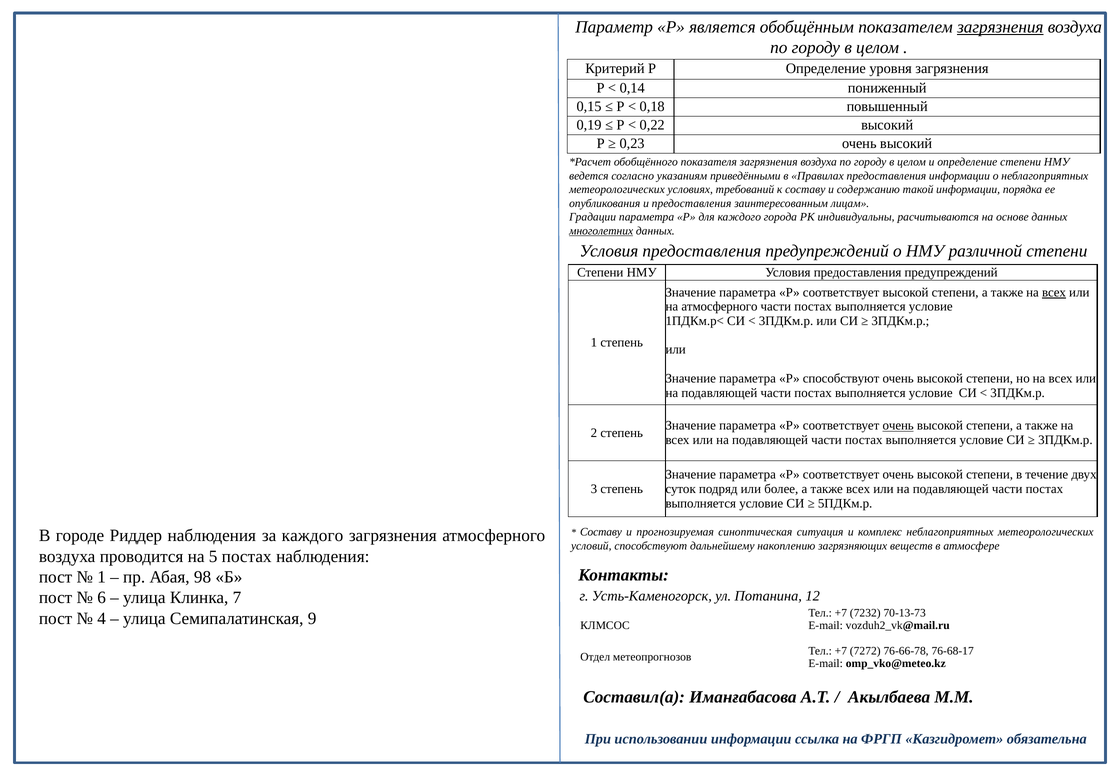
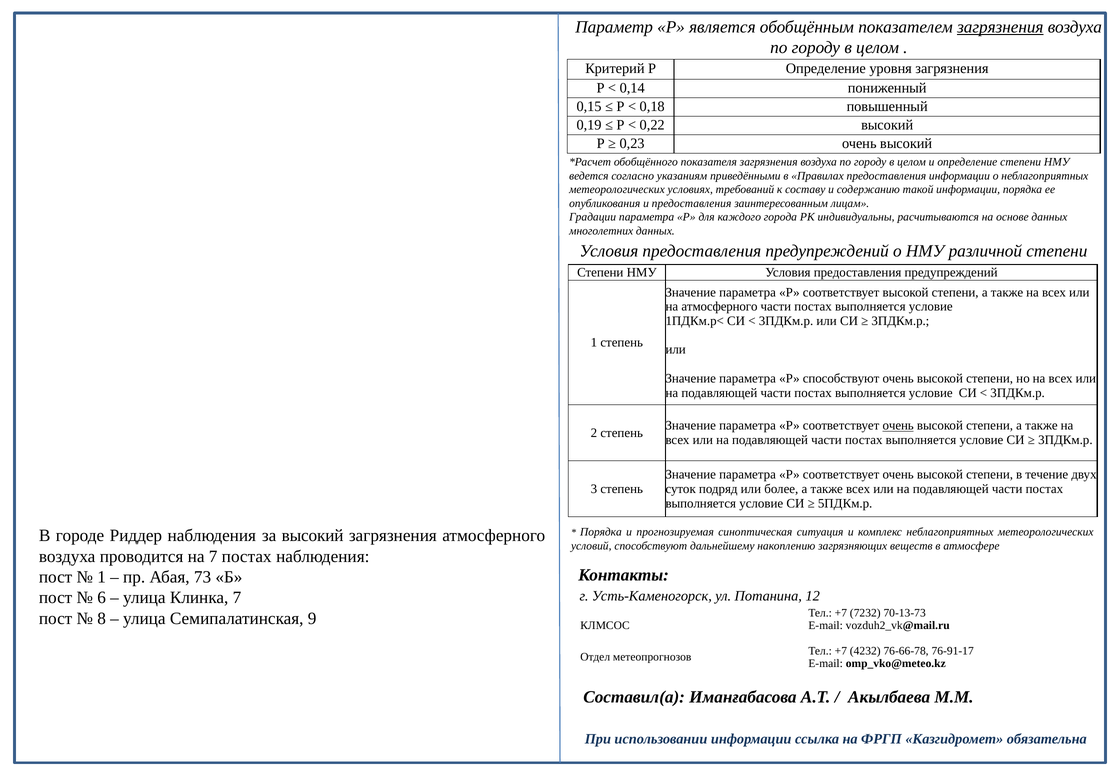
многолетних underline: present -> none
всех at (1054, 292) underline: present -> none
за каждого: каждого -> высокий
Составу at (601, 532): Составу -> Порядка
на 5: 5 -> 7
98: 98 -> 73
4: 4 -> 8
7272: 7272 -> 4232
76-68-17: 76-68-17 -> 76-91-17
